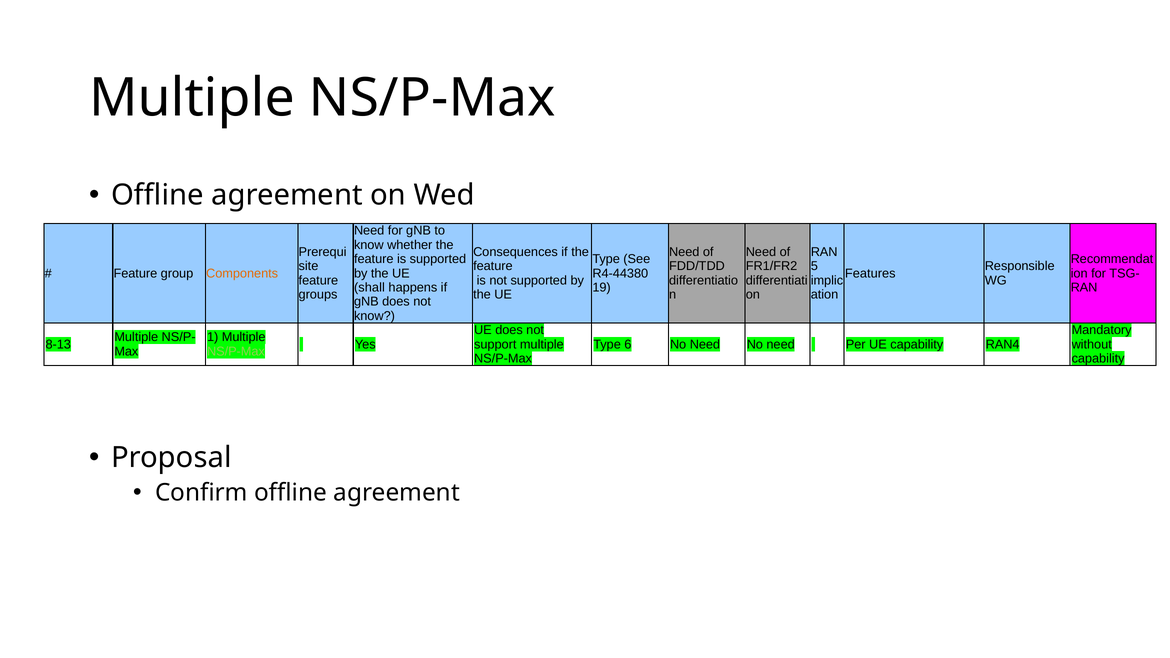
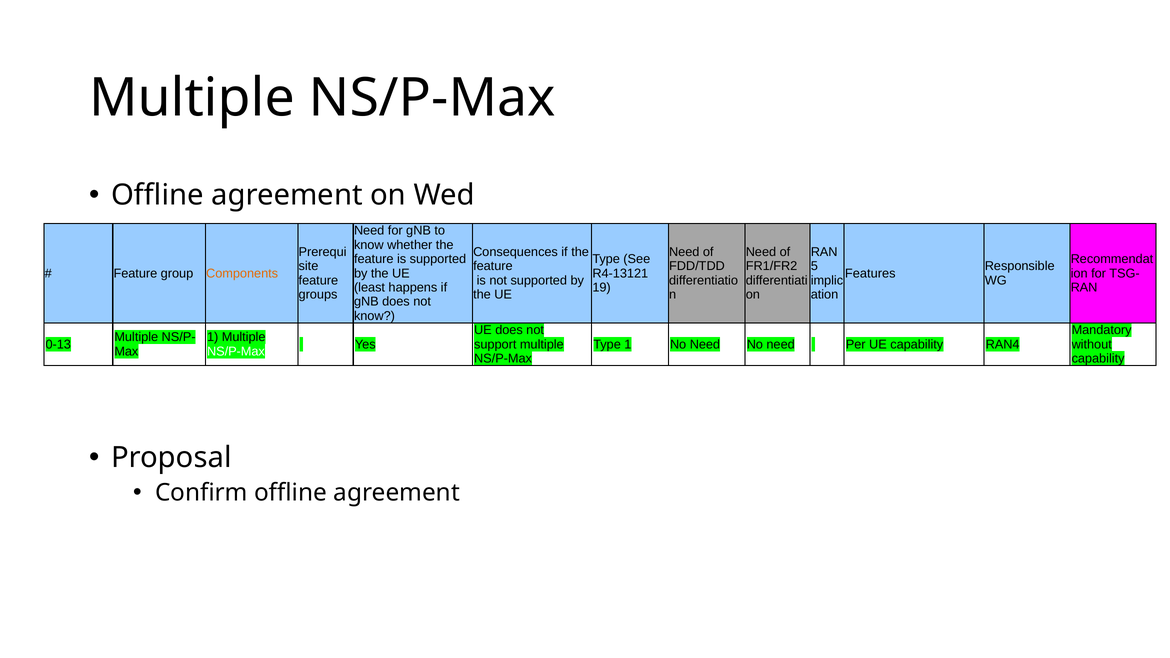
R4-44380: R4-44380 -> R4-13121
shall: shall -> least
8-13: 8-13 -> 0-13
Type 6: 6 -> 1
NS/P-Max at (236, 352) colour: light green -> white
